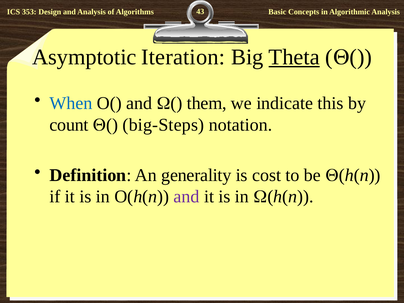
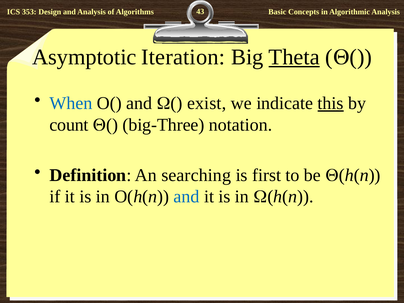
them: them -> exist
this underline: none -> present
big-Steps: big-Steps -> big-Three
generality: generality -> searching
cost: cost -> first
and at (187, 197) colour: purple -> blue
